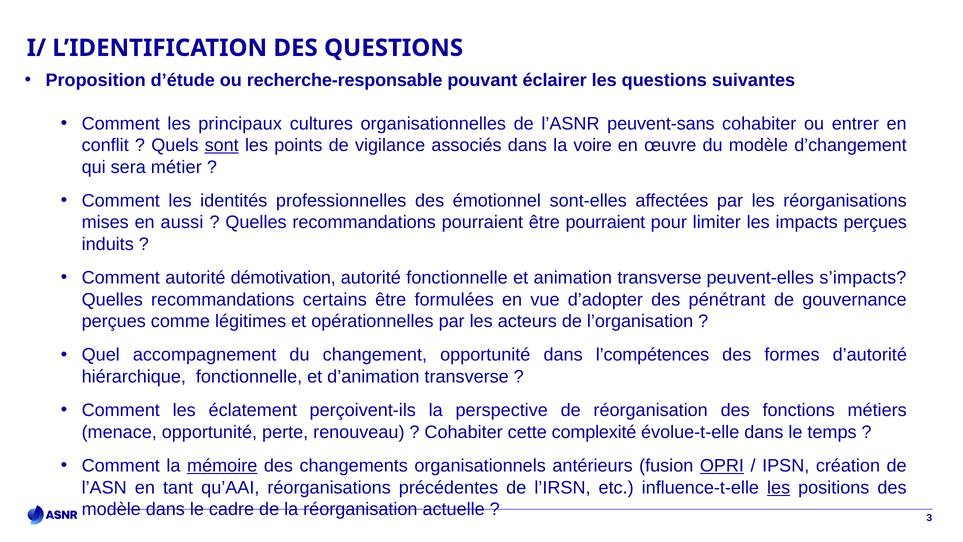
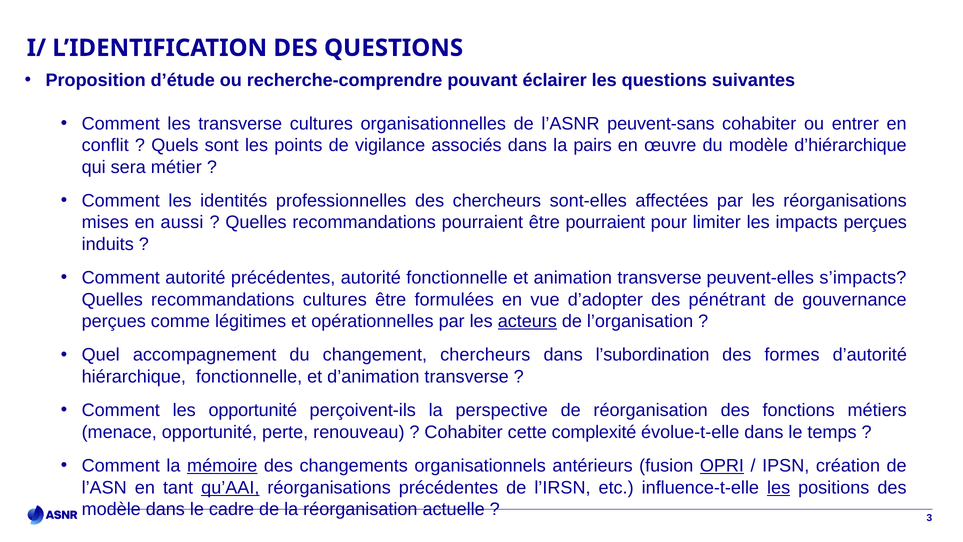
recherche-responsable: recherche-responsable -> recherche-comprendre
les principaux: principaux -> transverse
sont underline: present -> none
voire: voire -> pairs
d’changement: d’changement -> d’hiérarchique
des émotionnel: émotionnel -> chercheurs
autorité démotivation: démotivation -> précédentes
recommandations certains: certains -> cultures
acteurs underline: none -> present
changement opportunité: opportunité -> chercheurs
l’compétences: l’compétences -> l’subordination
les éclatement: éclatement -> opportunité
qu’AAI underline: none -> present
